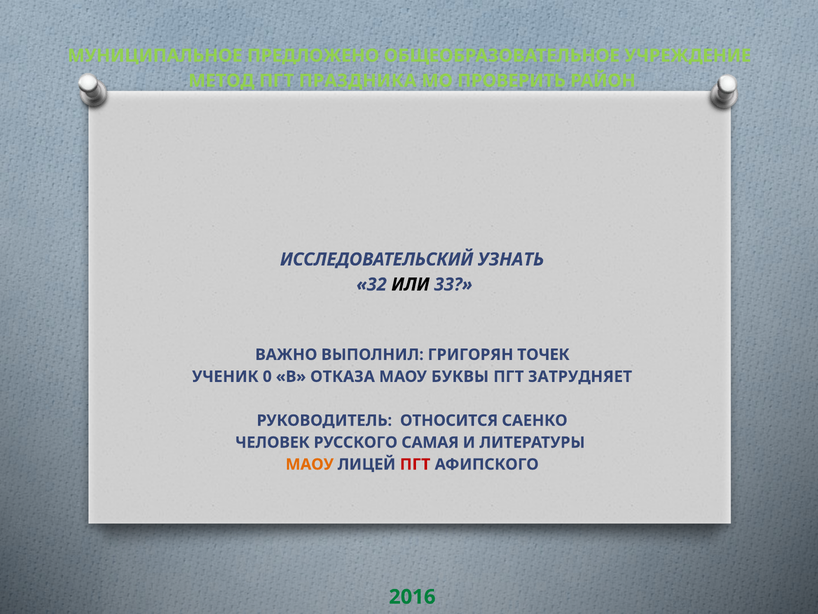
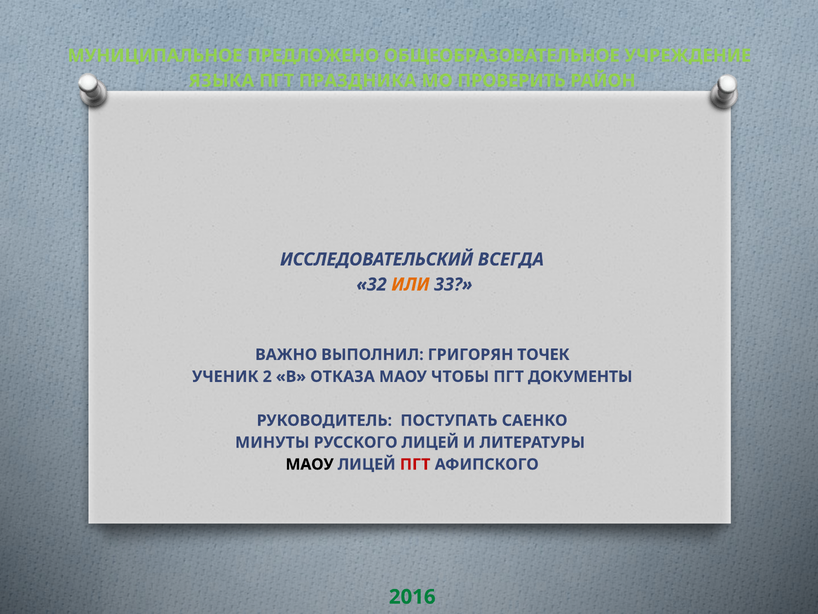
МЕТОД: МЕТОД -> ЯЗЫКА
УЗНАТЬ: УЗНАТЬ -> ВСЕГДА
ИЛИ colour: black -> orange
0: 0 -> 2
БУКВЫ: БУКВЫ -> ЧТОБЫ
ЗАТРУДНЯЕТ: ЗАТРУДНЯЕТ -> ДОКУМЕНТЫ
ОТНОСИТСЯ: ОТНОСИТСЯ -> ПОСТУПАТЬ
ЧЕЛОВЕК: ЧЕЛОВЕК -> МИНУТЫ
РУССКОГО САМАЯ: САМАЯ -> ЛИЦЕЙ
МАОУ at (310, 464) colour: orange -> black
